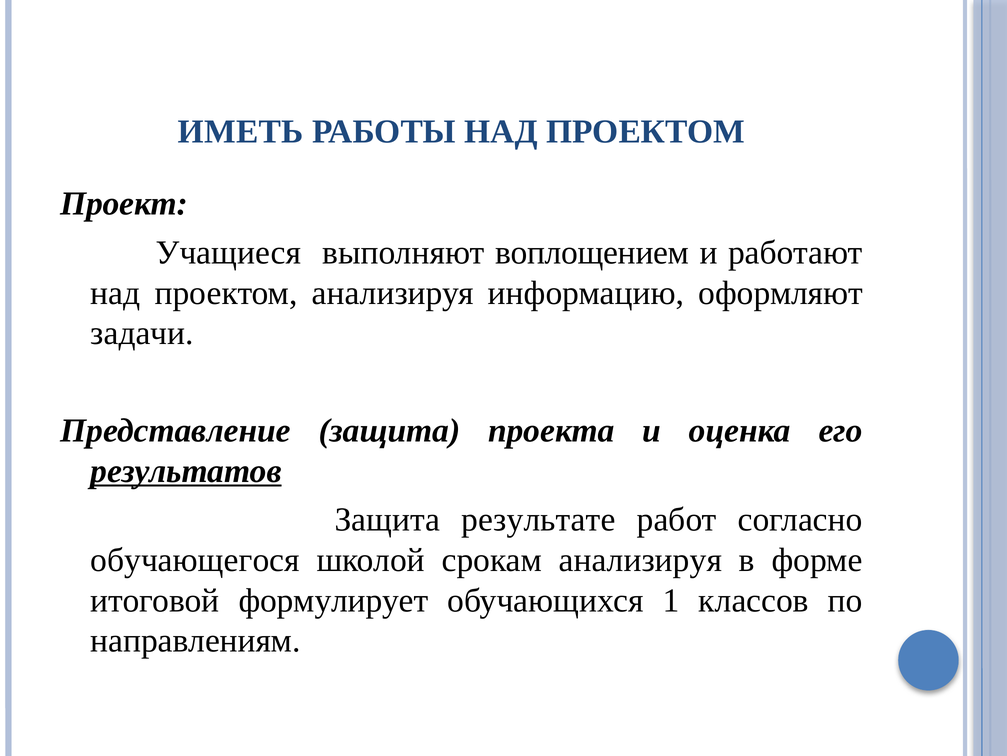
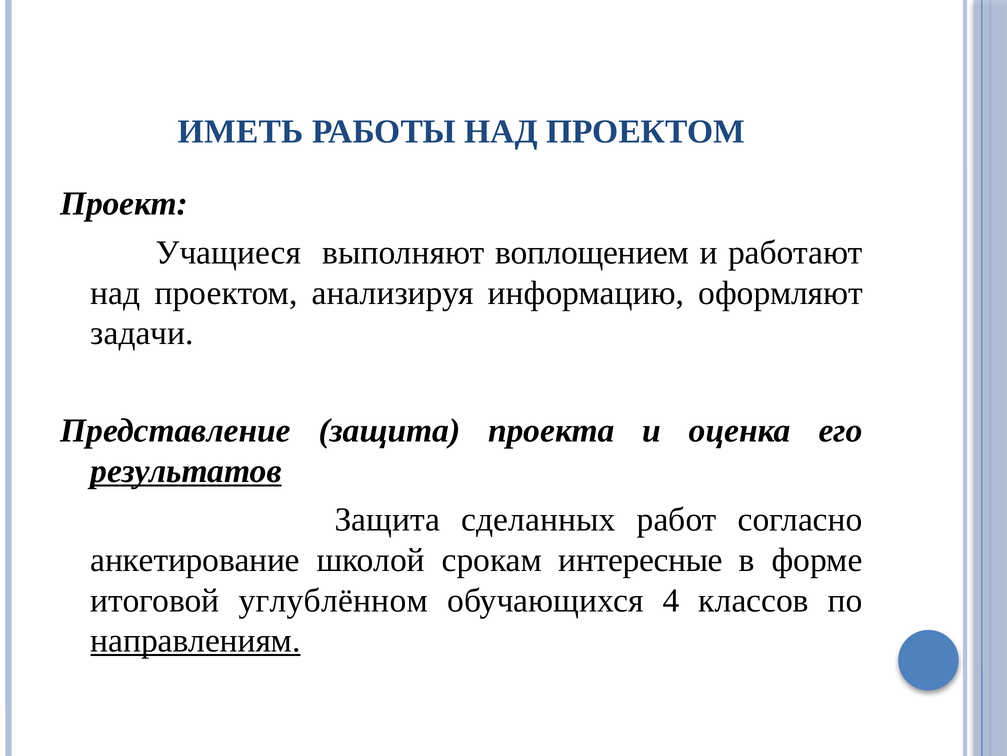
результате: результате -> сделанных
обучающегося: обучающегося -> анкетирование
срокам анализируя: анализируя -> интересные
формулирует: формулирует -> углублённом
1: 1 -> 4
направлениям underline: none -> present
